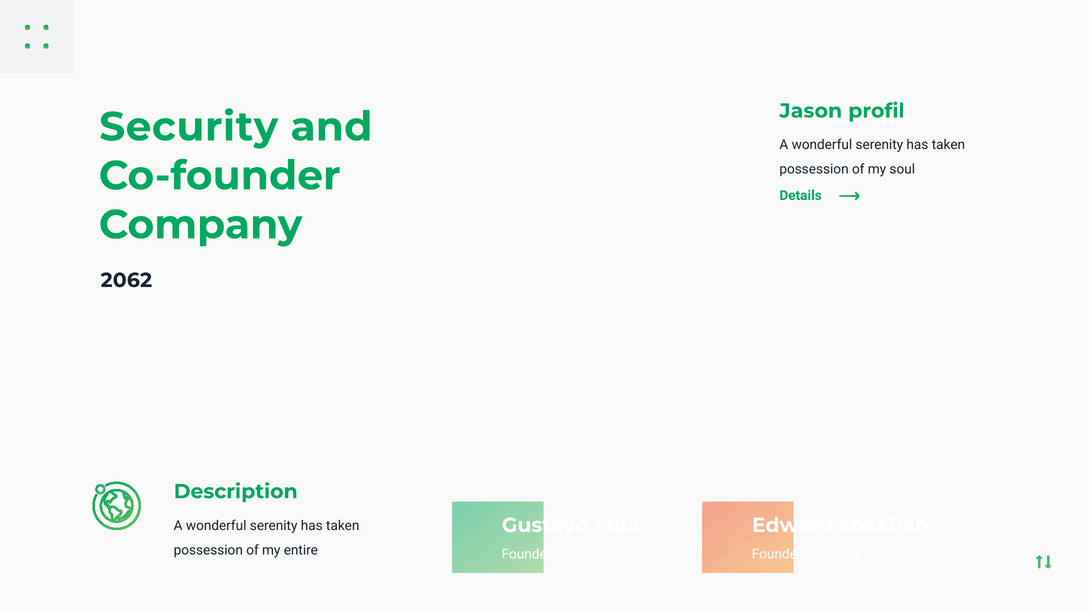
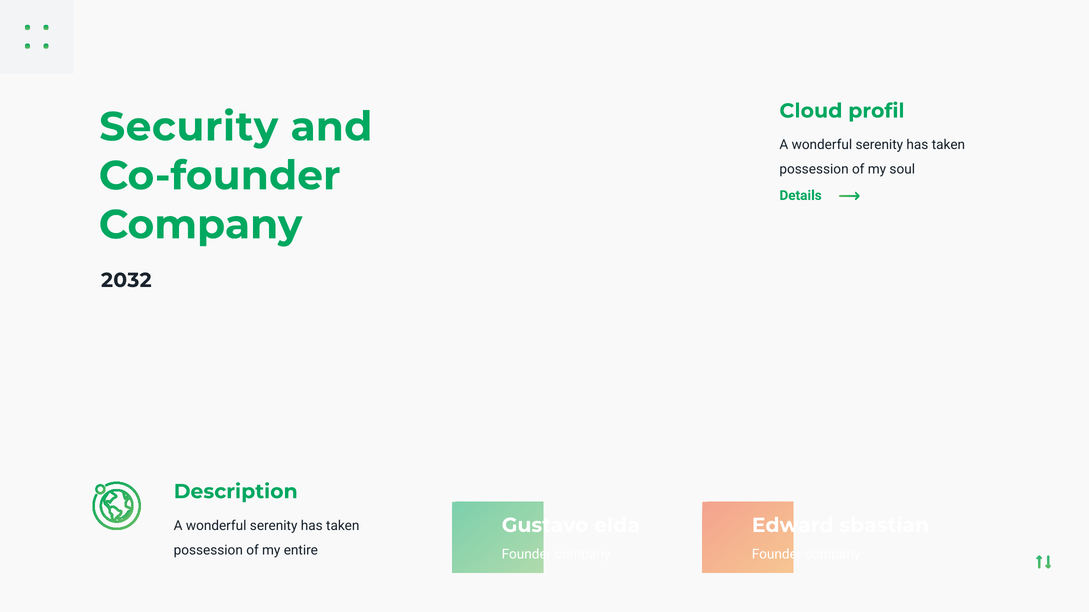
Jason: Jason -> Cloud
2062: 2062 -> 2032
